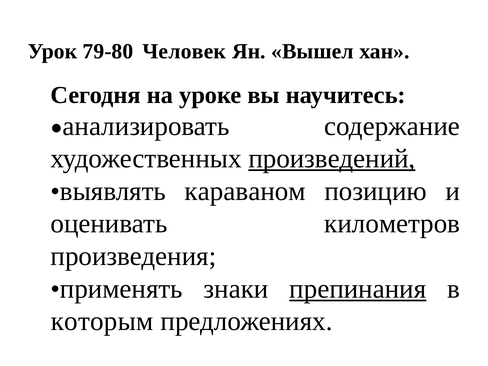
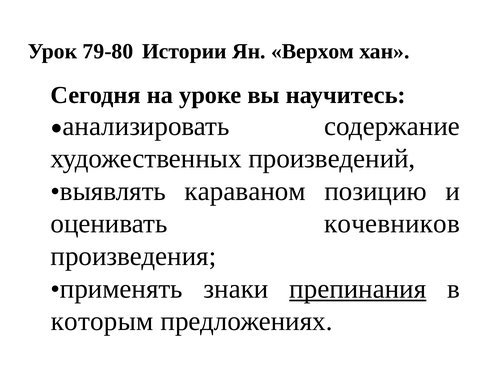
Человек: Человек -> Истории
Вышел: Вышел -> Верхом
произведений underline: present -> none
километров: километров -> кочевников
